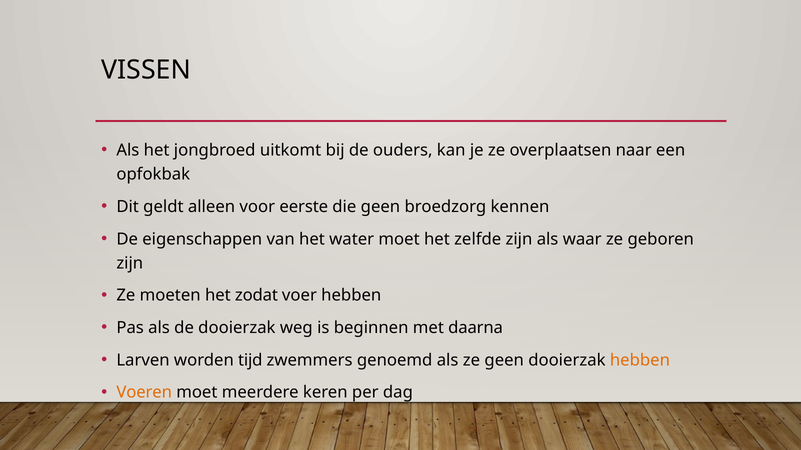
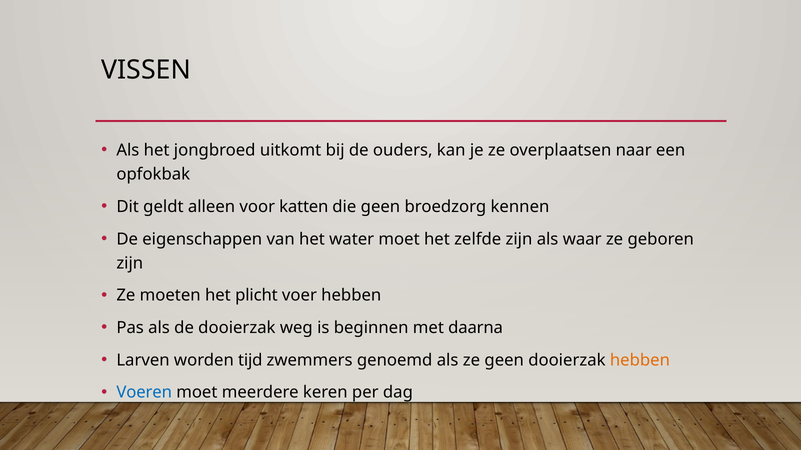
eerste: eerste -> katten
zodat: zodat -> plicht
Voeren colour: orange -> blue
